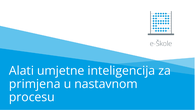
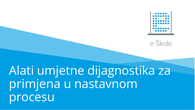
inteligencija: inteligencija -> dijagnostika
